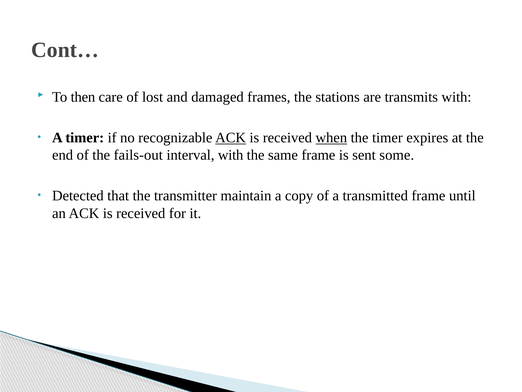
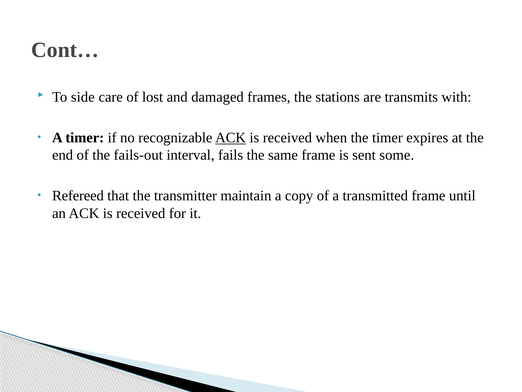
then: then -> side
when underline: present -> none
interval with: with -> fails
Detected: Detected -> Refereed
